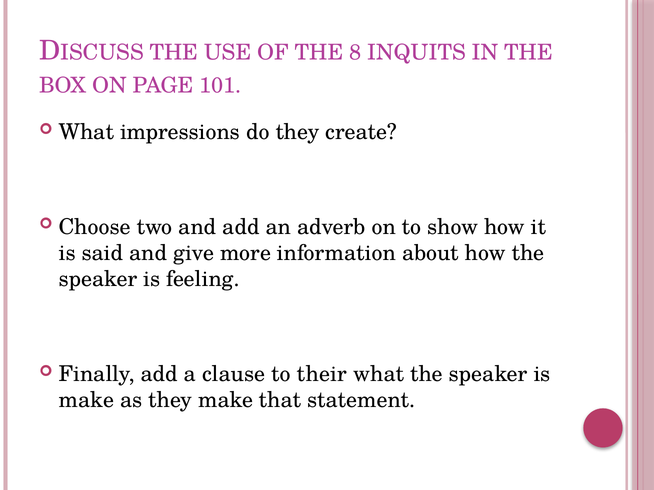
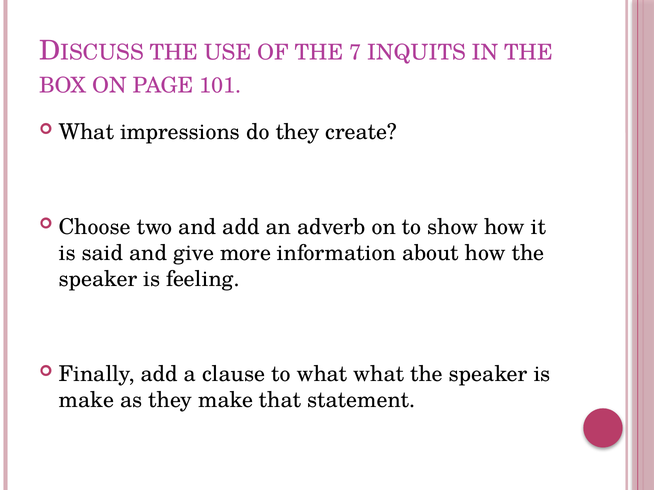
8: 8 -> 7
to their: their -> what
